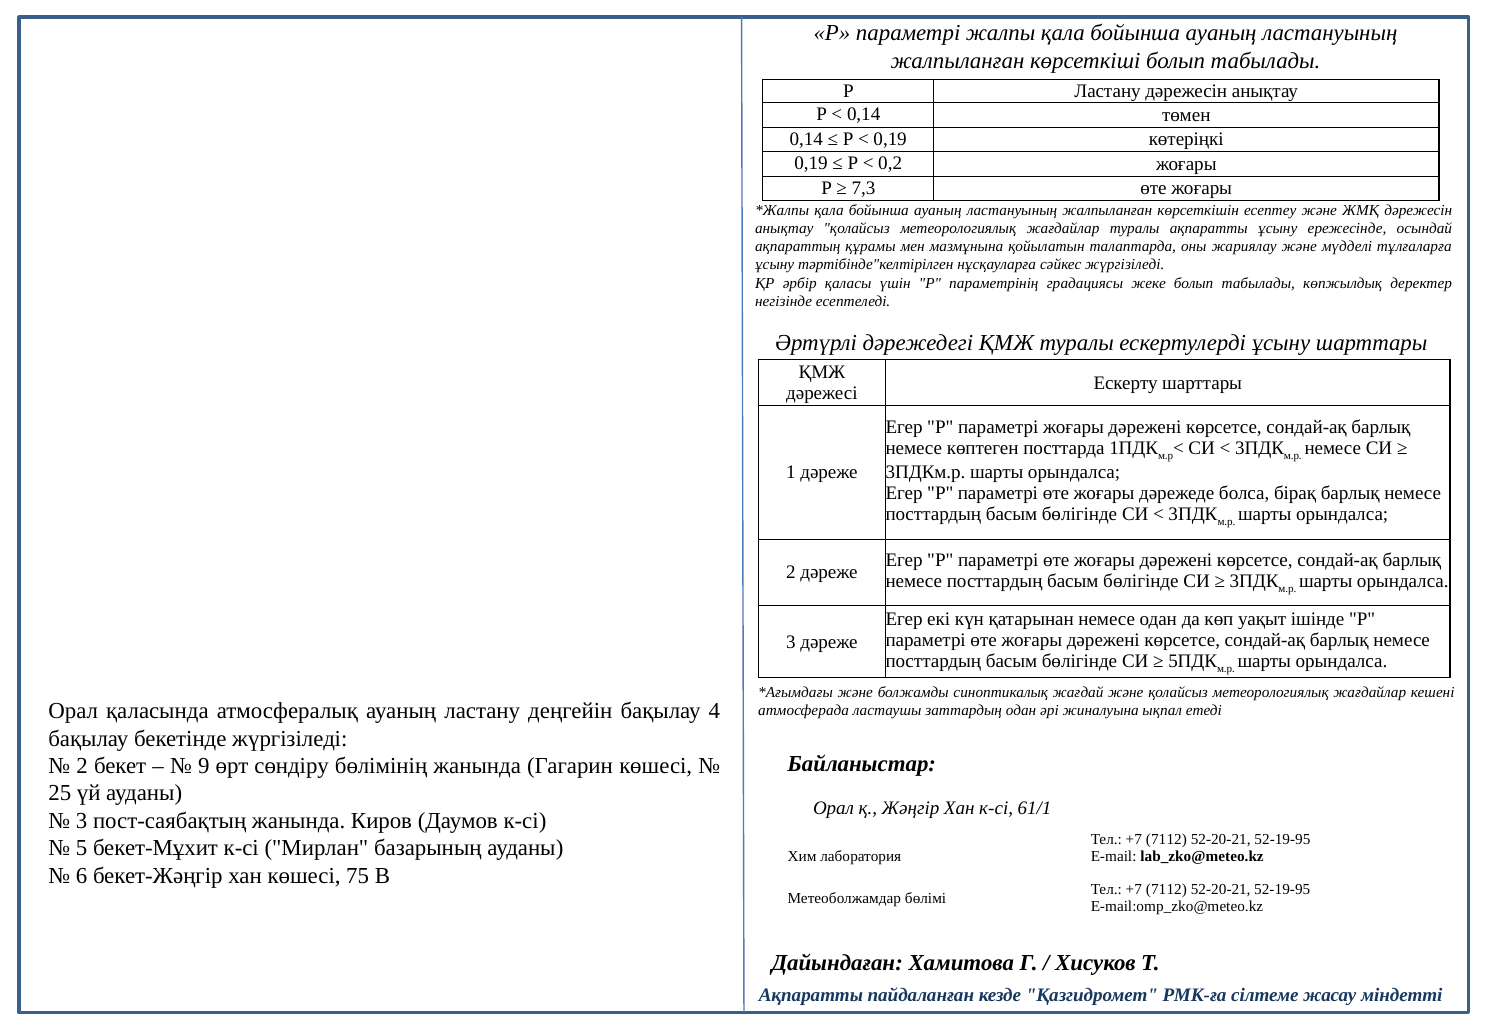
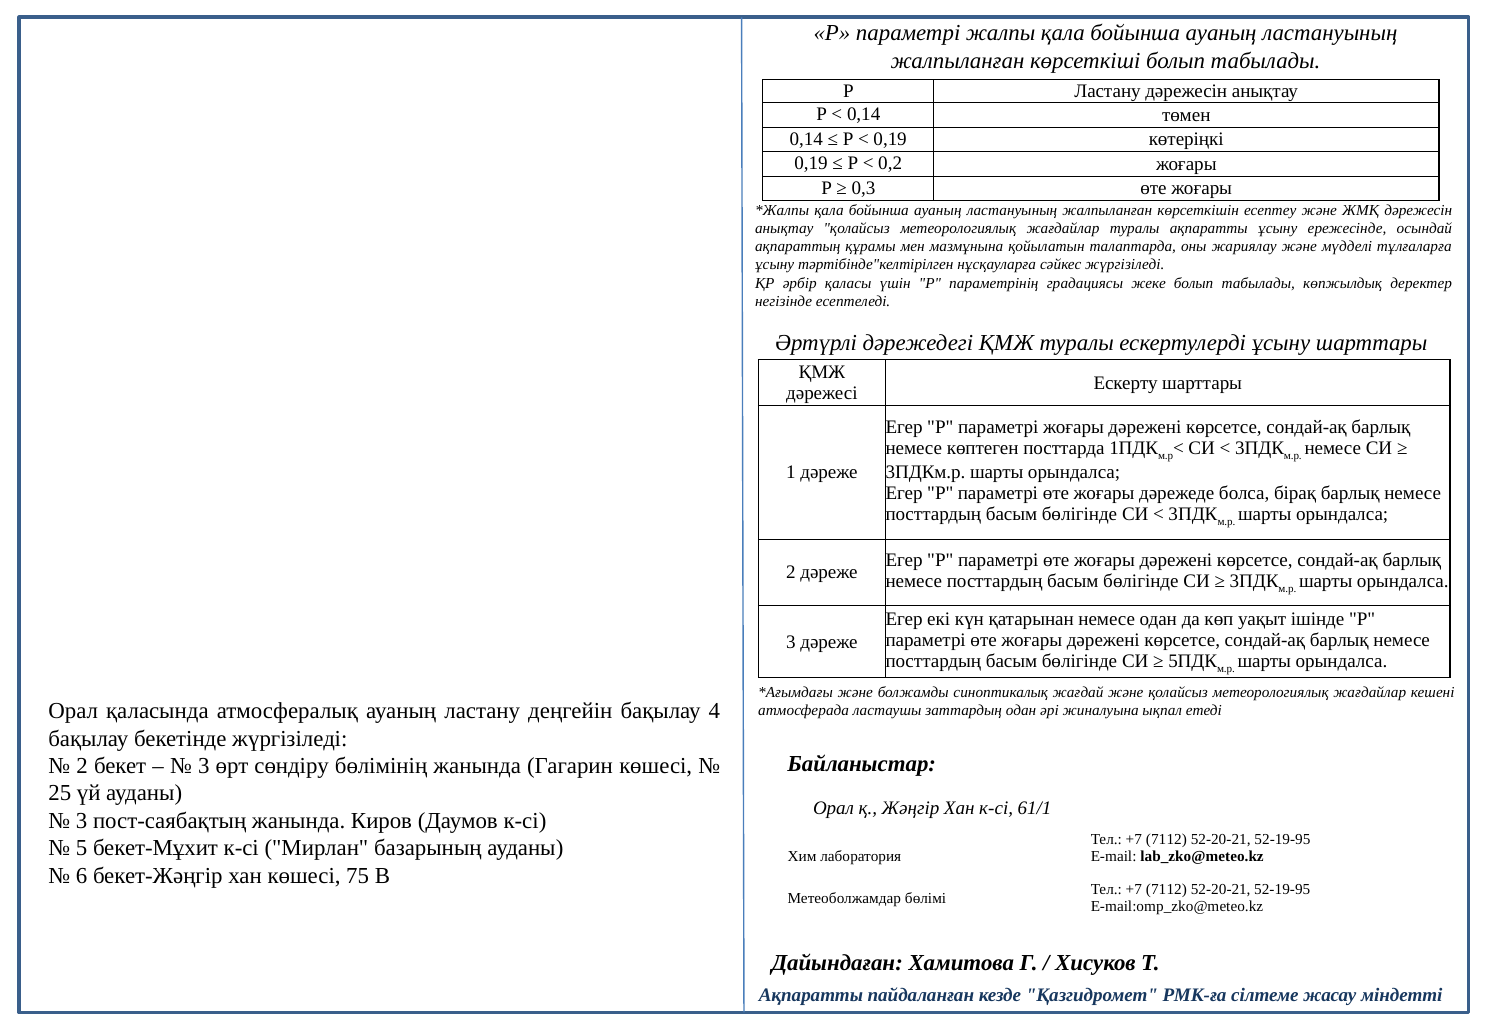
7,3: 7,3 -> 0,3
9 at (204, 766): 9 -> 3
